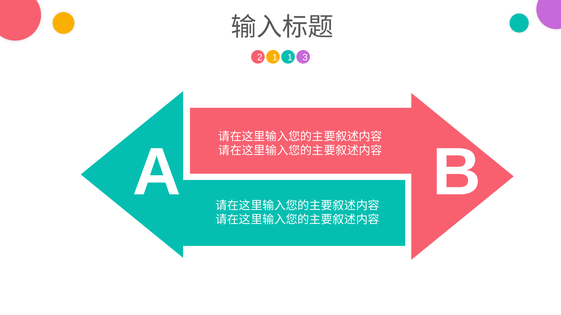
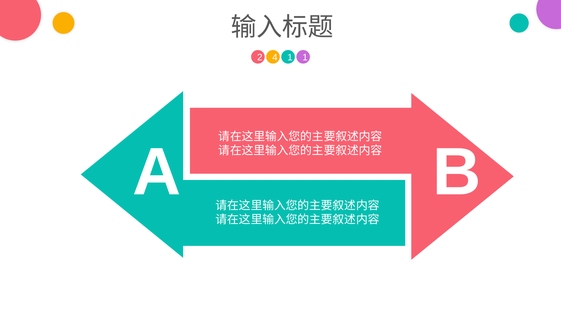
2 1: 1 -> 4
1 3: 3 -> 1
